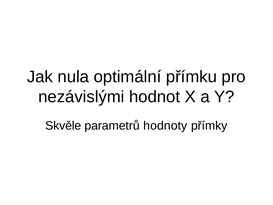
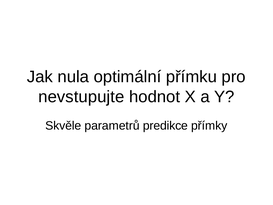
nezávislými: nezávislými -> nevstupujte
hodnoty: hodnoty -> predikce
